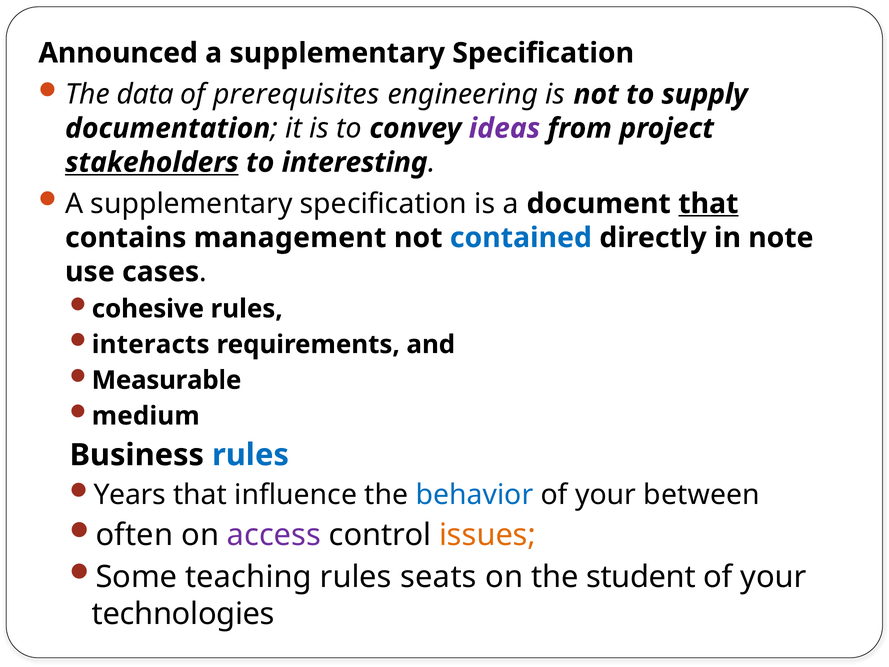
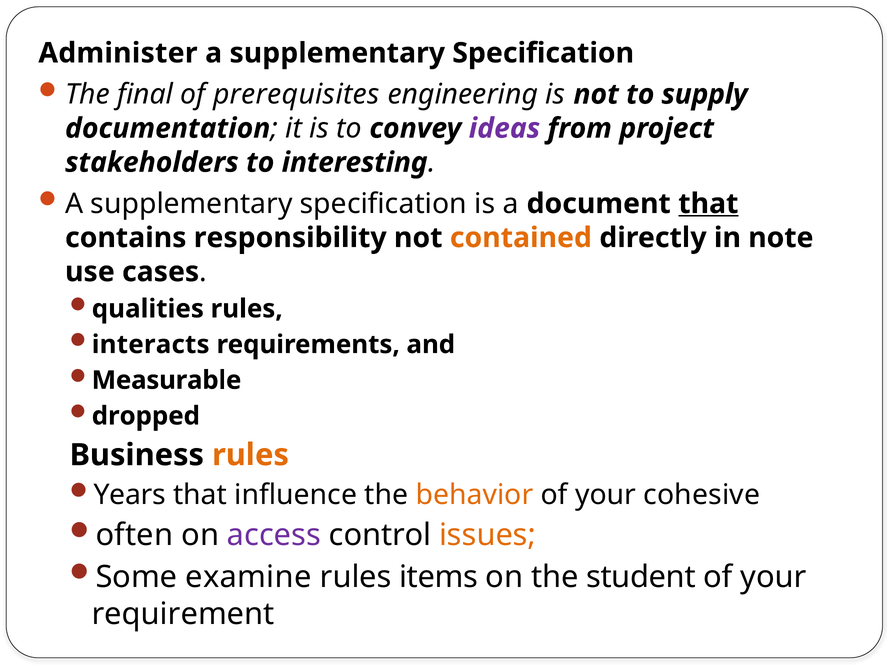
Announced: Announced -> Administer
data: data -> final
stakeholders underline: present -> none
management: management -> responsibility
contained colour: blue -> orange
cohesive: cohesive -> qualities
medium: medium -> dropped
rules at (250, 455) colour: blue -> orange
behavior colour: blue -> orange
between: between -> cohesive
teaching: teaching -> examine
seats: seats -> items
technologies: technologies -> requirement
